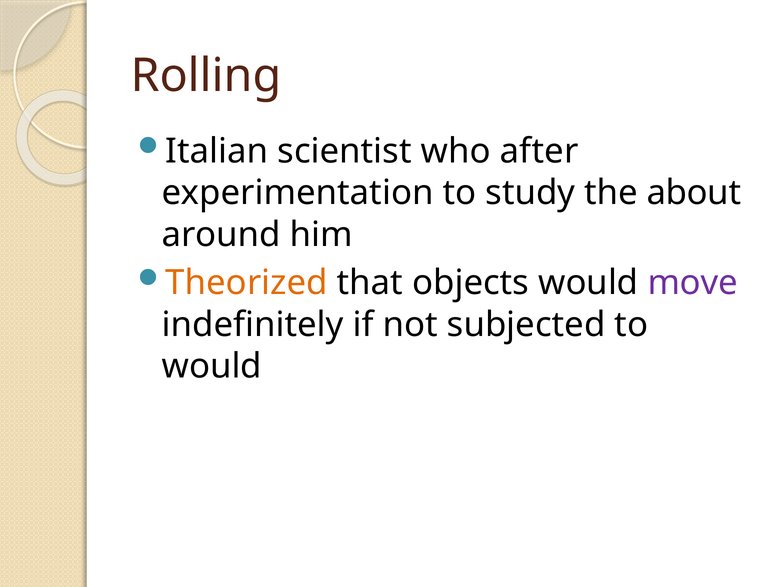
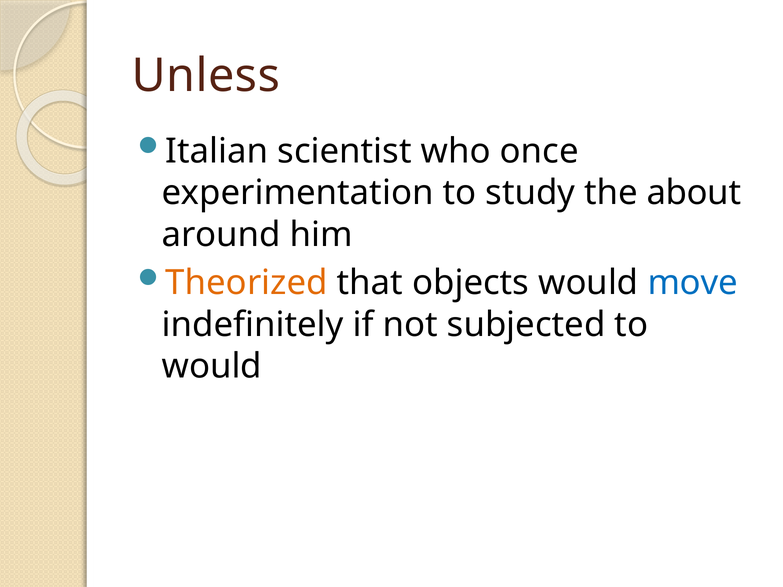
Rolling: Rolling -> Unless
after: after -> once
move colour: purple -> blue
